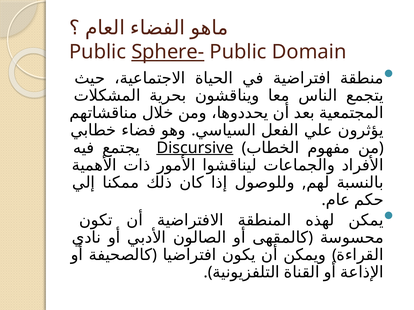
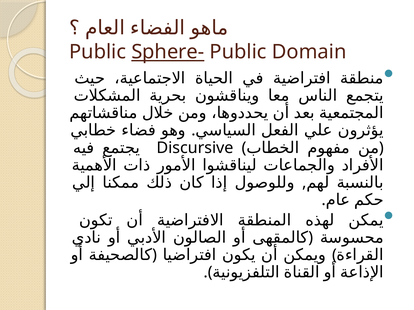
Discursive underline: present -> none
